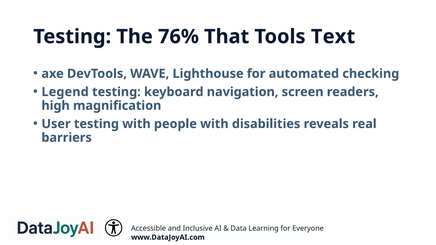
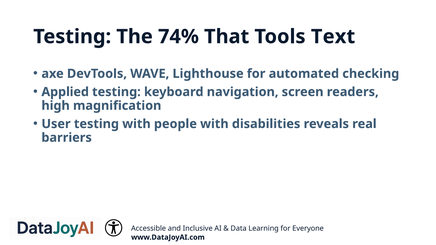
76%: 76% -> 74%
Legend: Legend -> Applied
